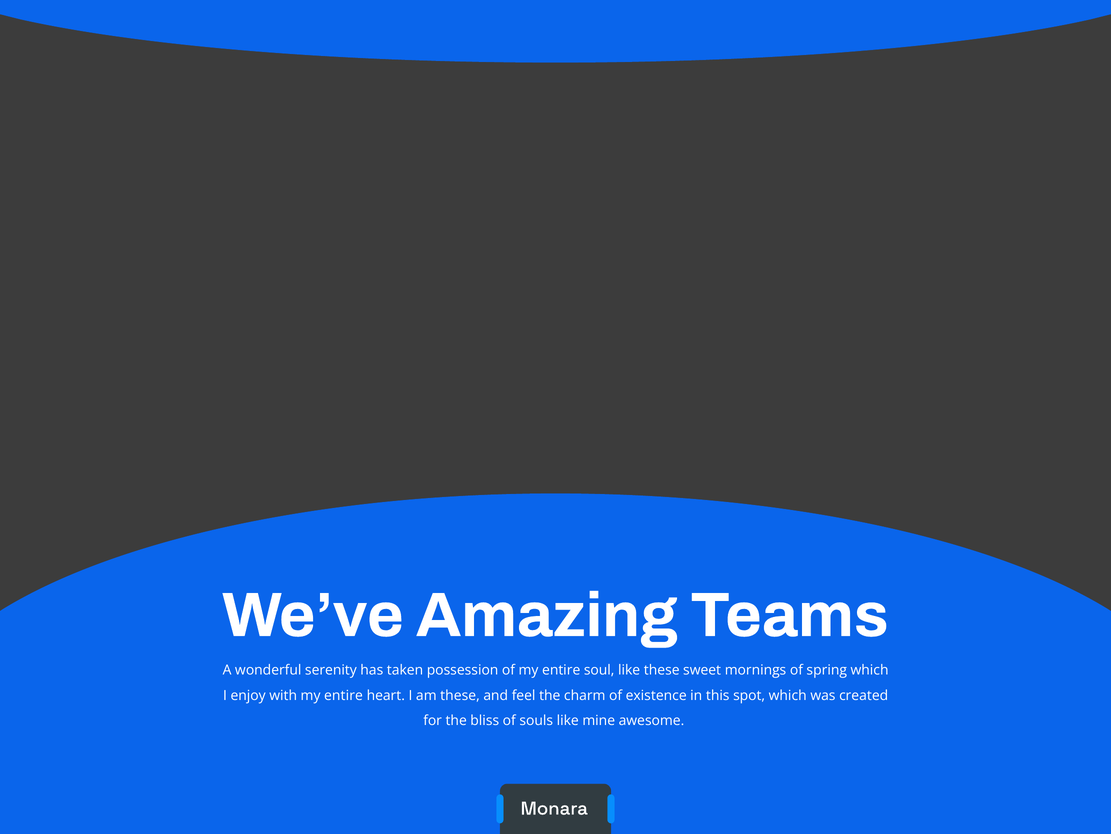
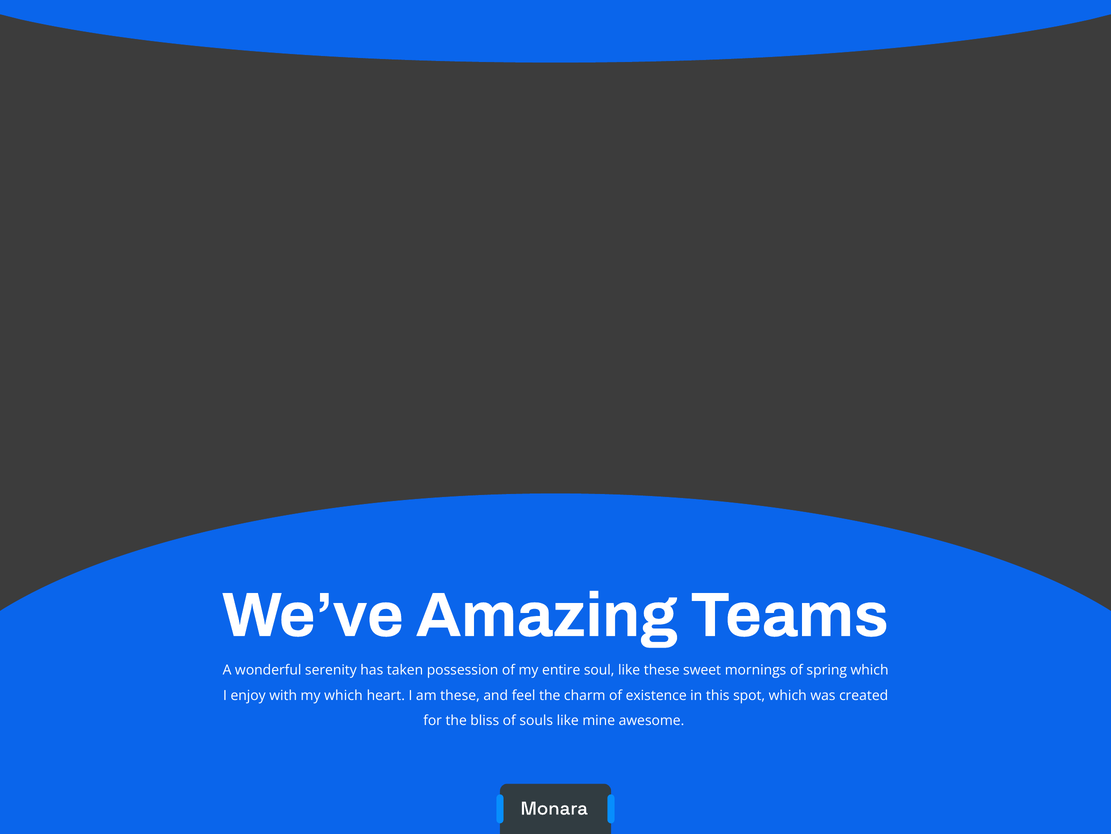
with my entire: entire -> which
